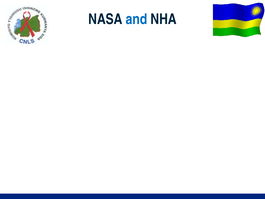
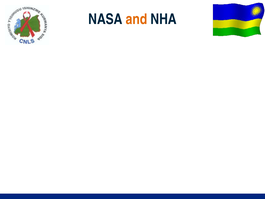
and colour: blue -> orange
